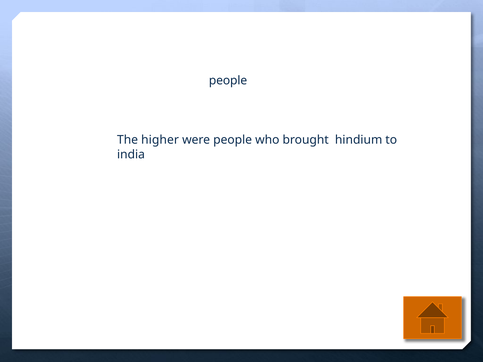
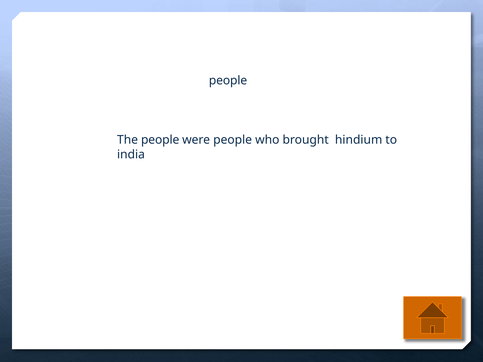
The higher: higher -> people
